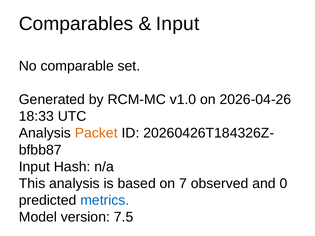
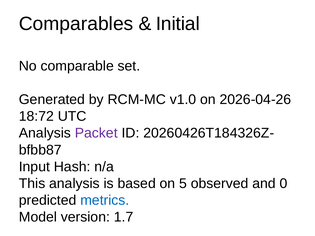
Input at (178, 24): Input -> Initial
18:33: 18:33 -> 18:72
Packet colour: orange -> purple
7: 7 -> 5
7.5: 7.5 -> 1.7
